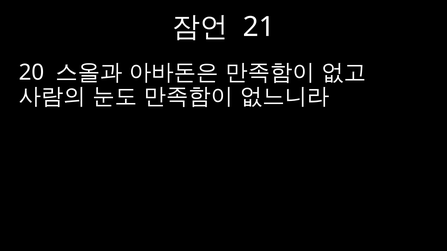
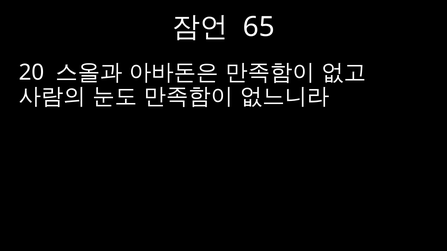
21: 21 -> 65
